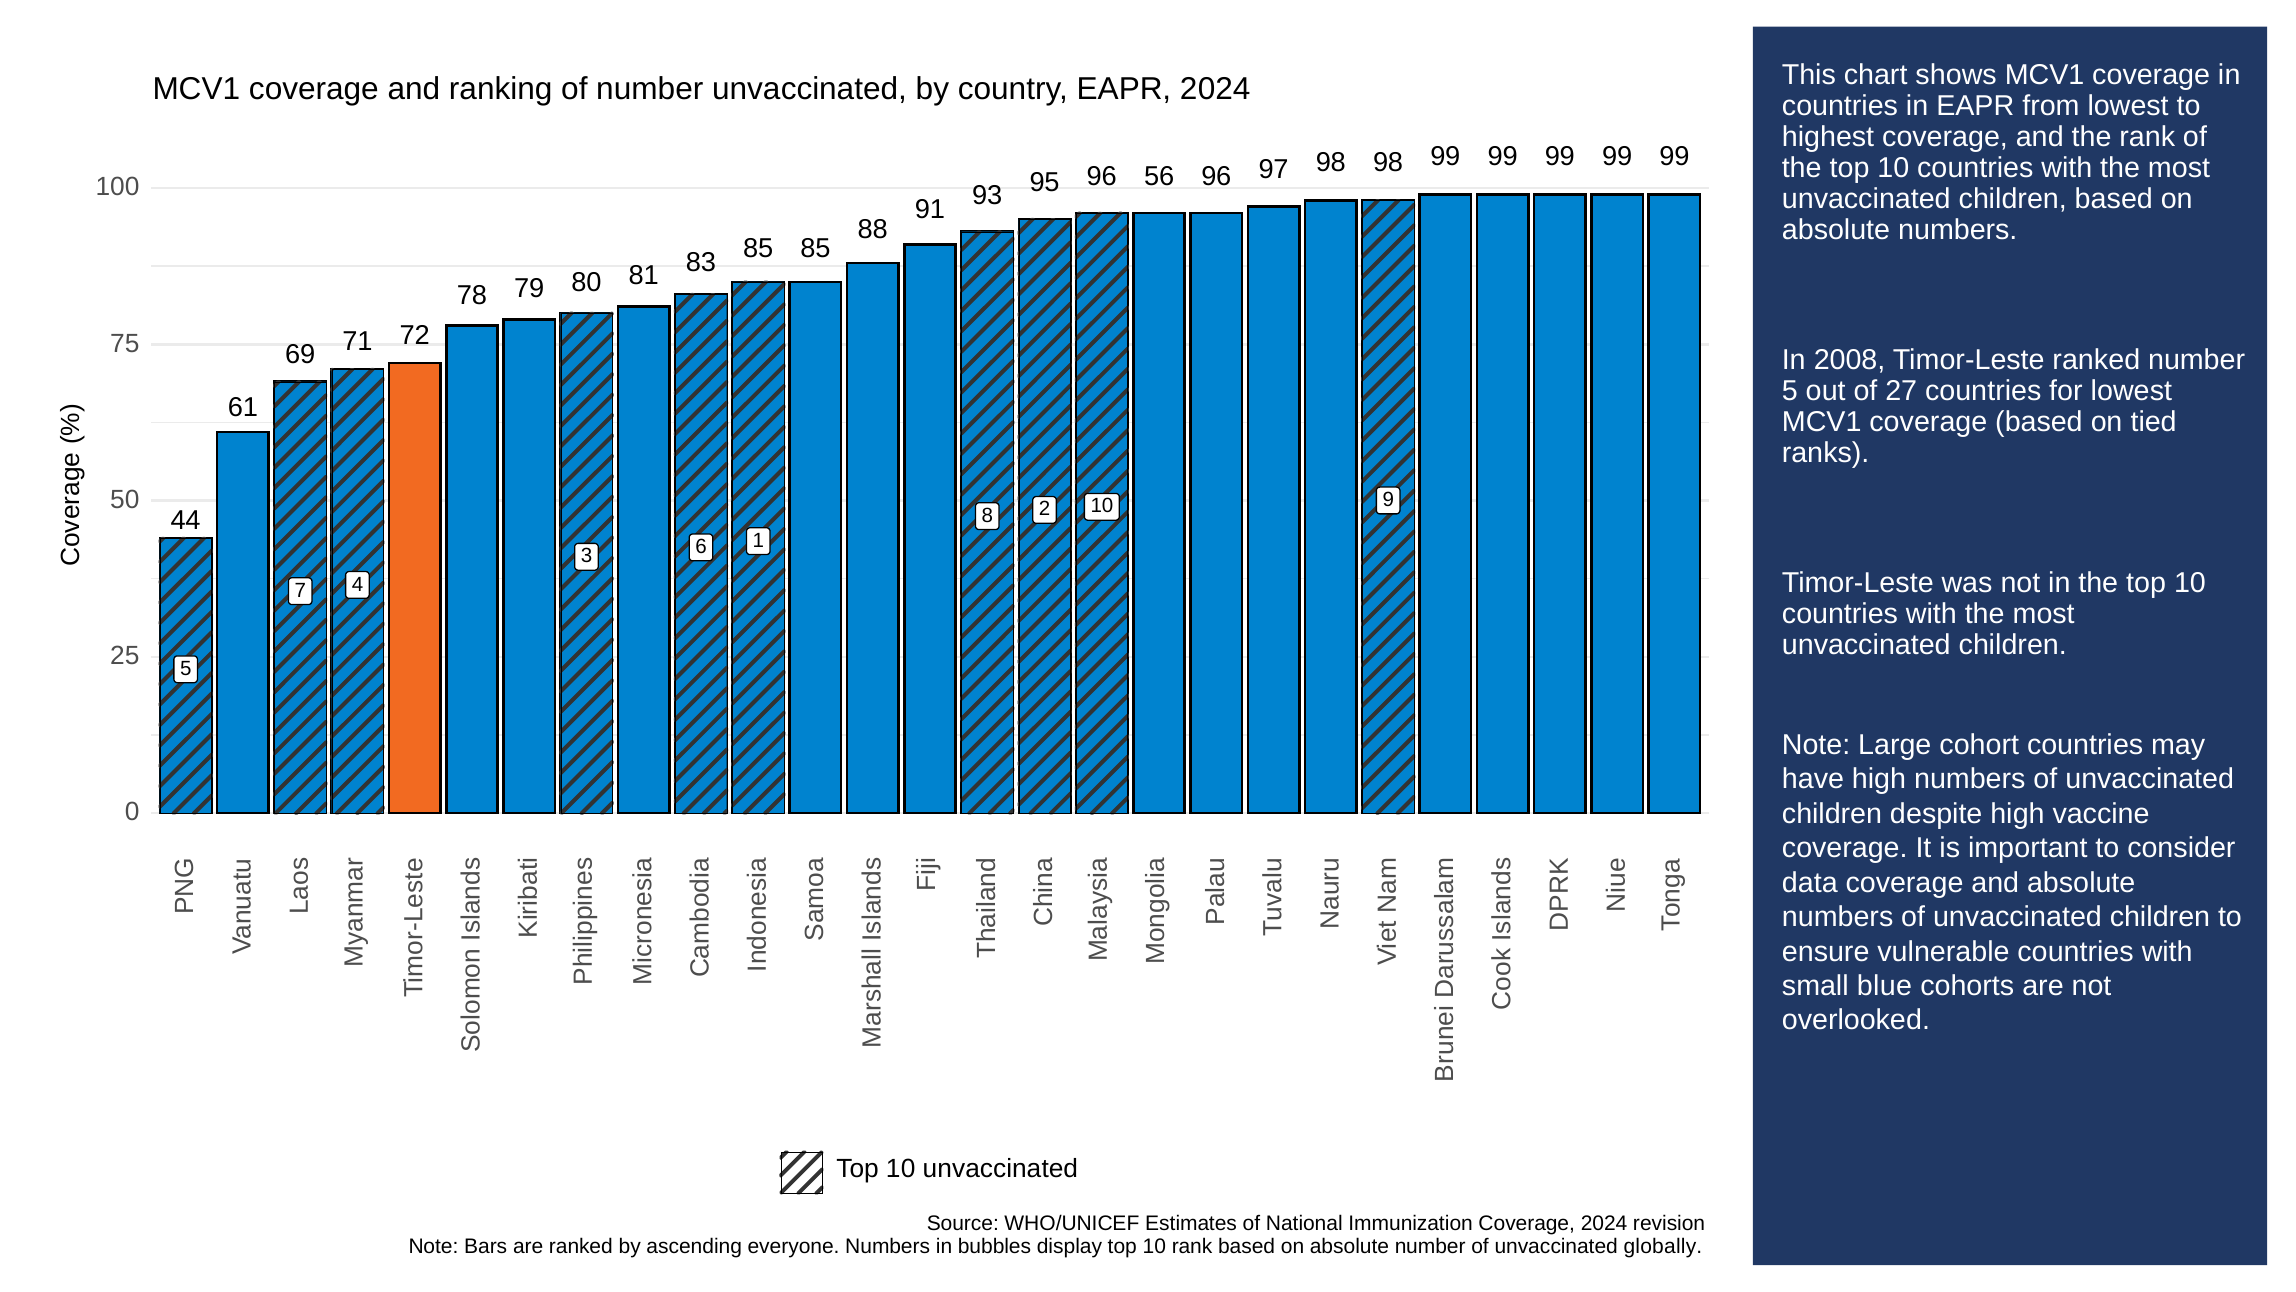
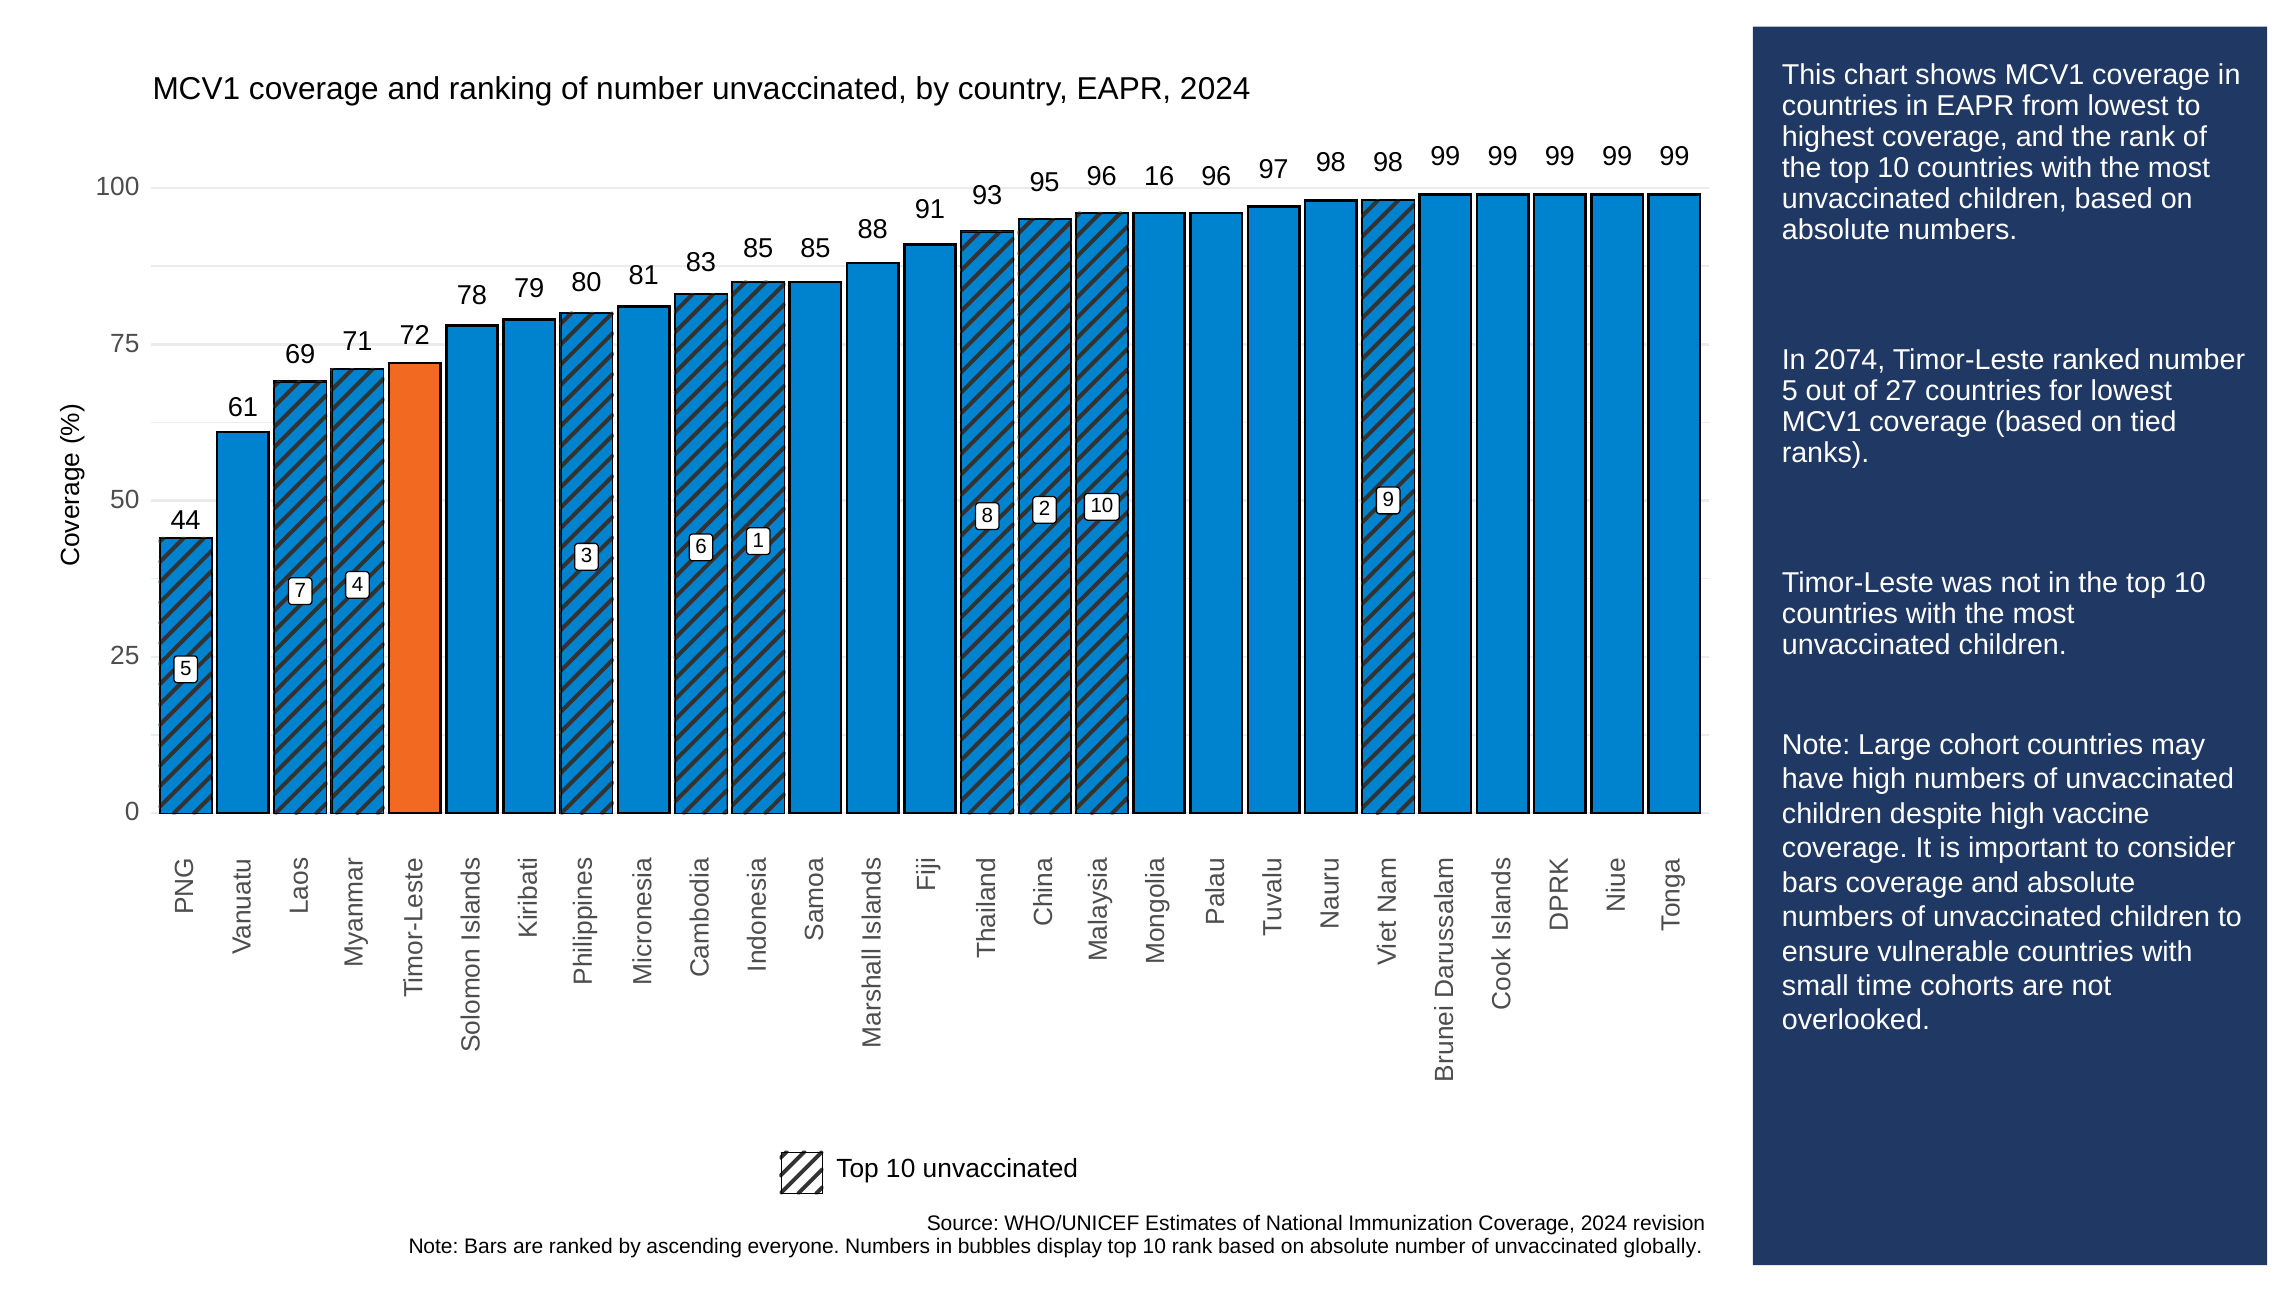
56: 56 -> 16
2008: 2008 -> 2074
data at (1810, 882): data -> bars
blue: blue -> time
